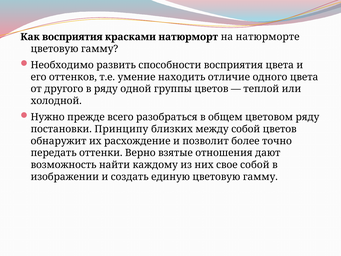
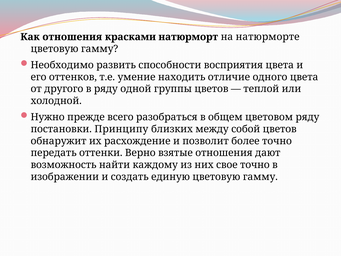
Как восприятия: восприятия -> отношения
свое собой: собой -> точно
